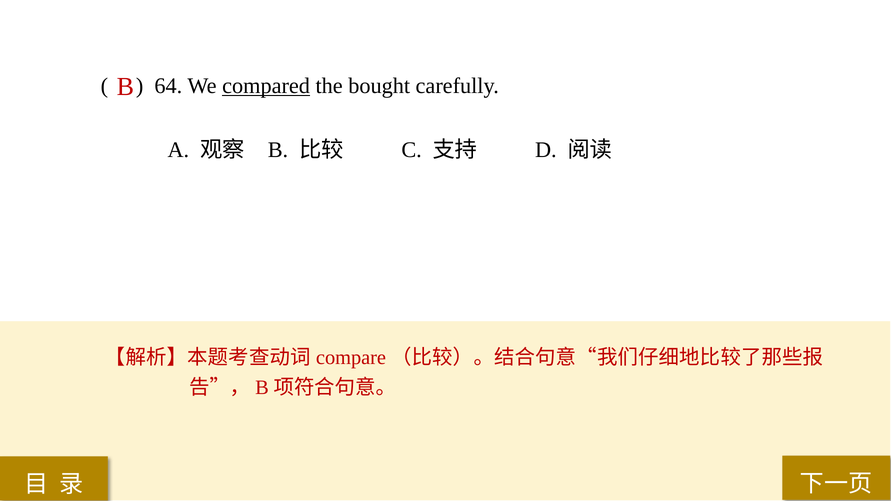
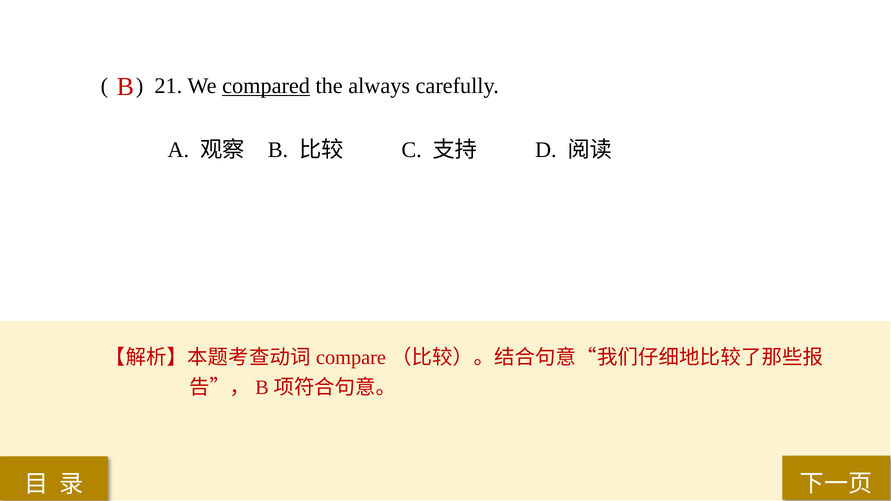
64: 64 -> 21
bought: bought -> always
